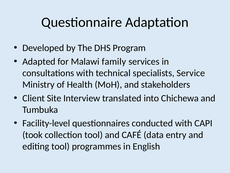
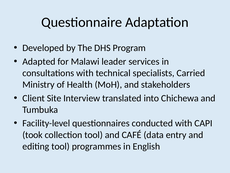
family: family -> leader
Service: Service -> Carried
